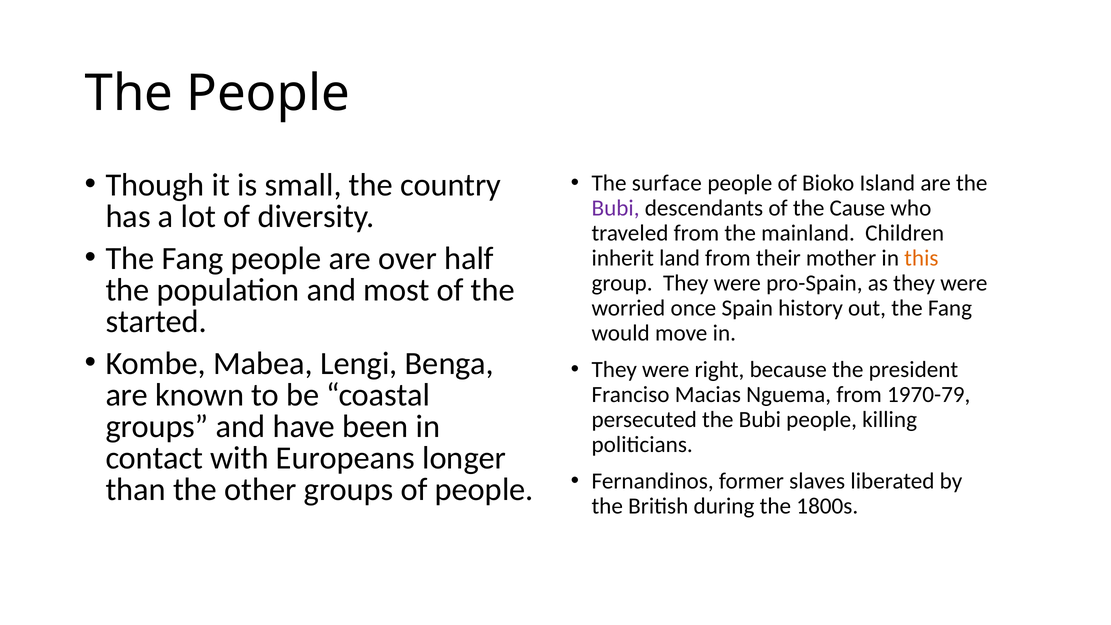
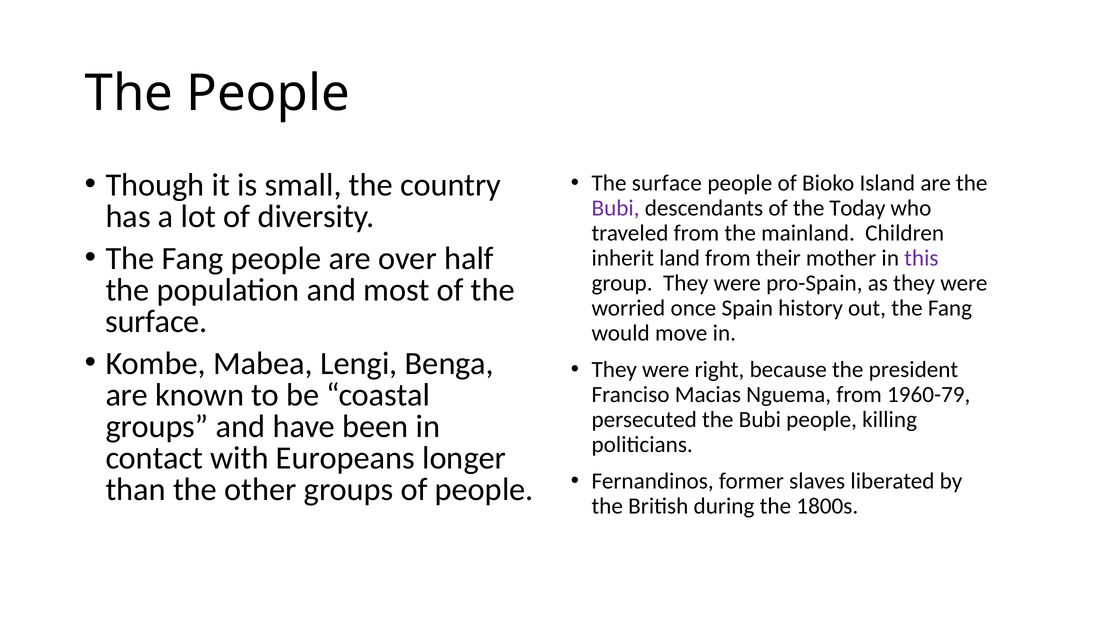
Cause: Cause -> Today
this colour: orange -> purple
started at (156, 322): started -> surface
1970-79: 1970-79 -> 1960-79
